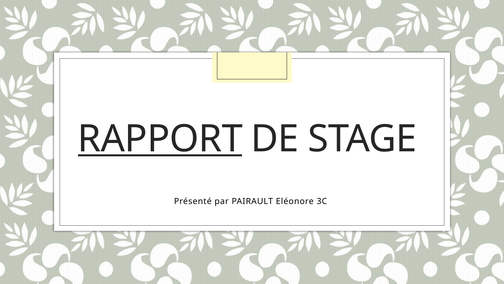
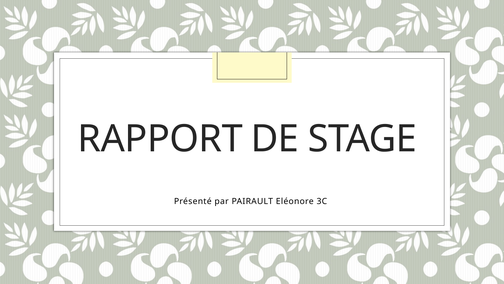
RAPPORT underline: present -> none
